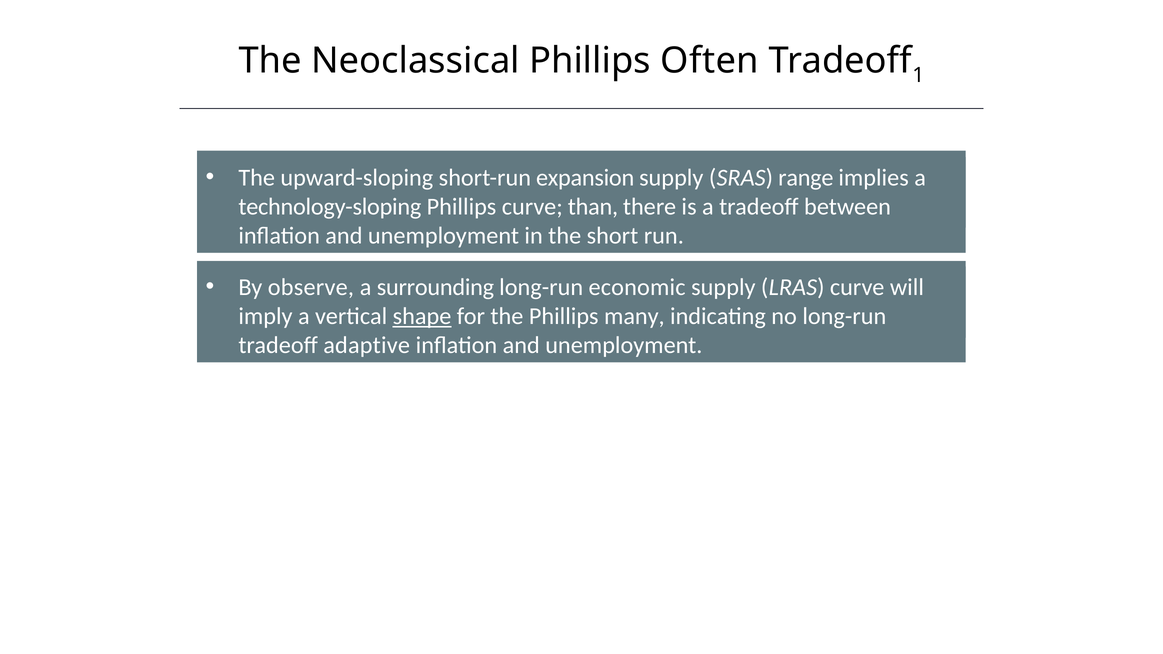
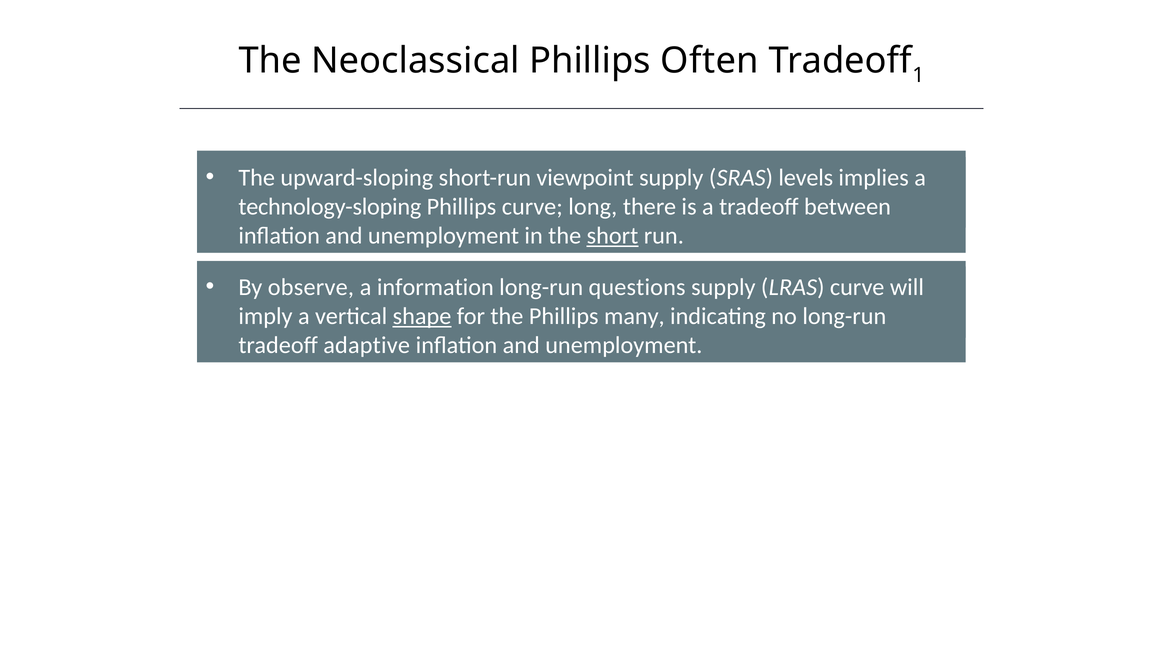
expansion: expansion -> viewpoint
range: range -> levels
than: than -> long
short underline: none -> present
surrounding: surrounding -> information
economic: economic -> questions
